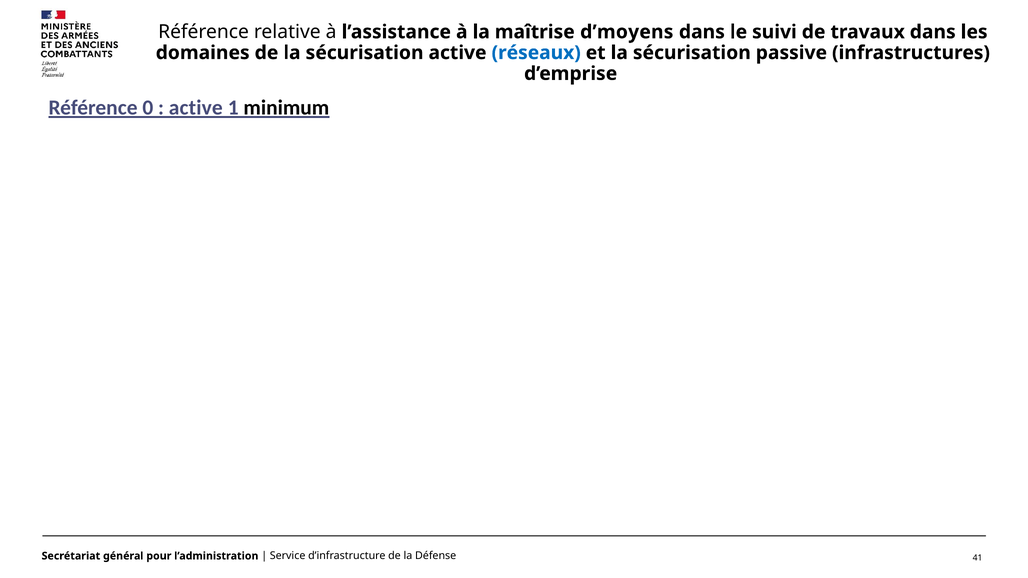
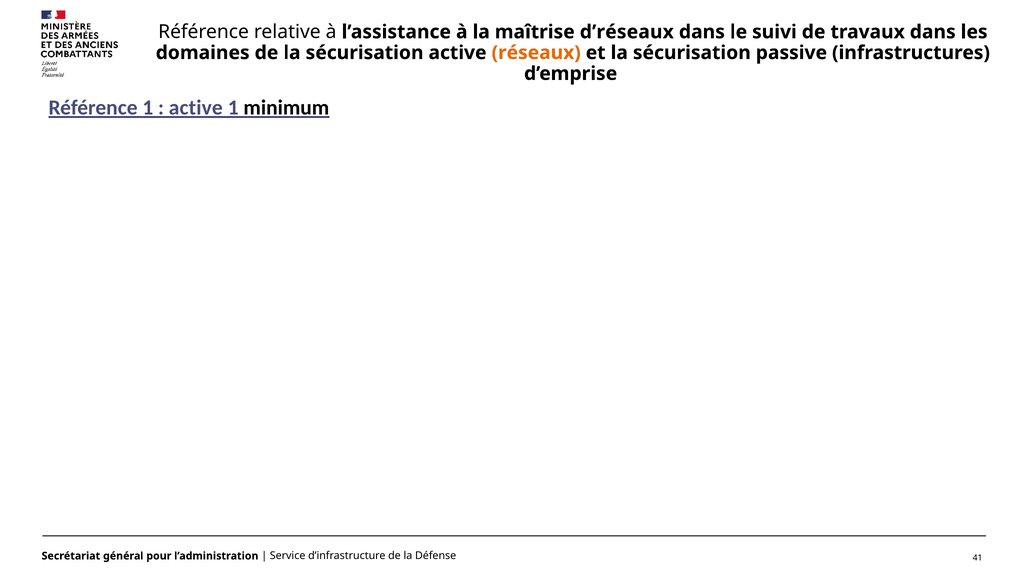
d’moyens: d’moyens -> d’réseaux
réseaux colour: blue -> orange
Référence 0: 0 -> 1
